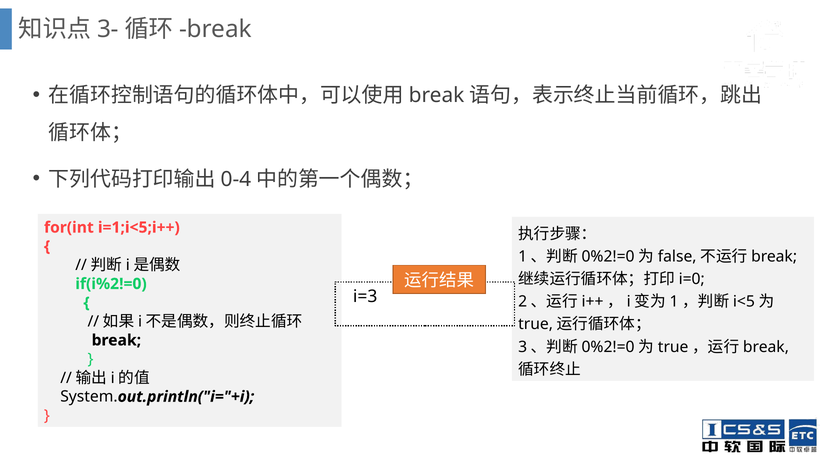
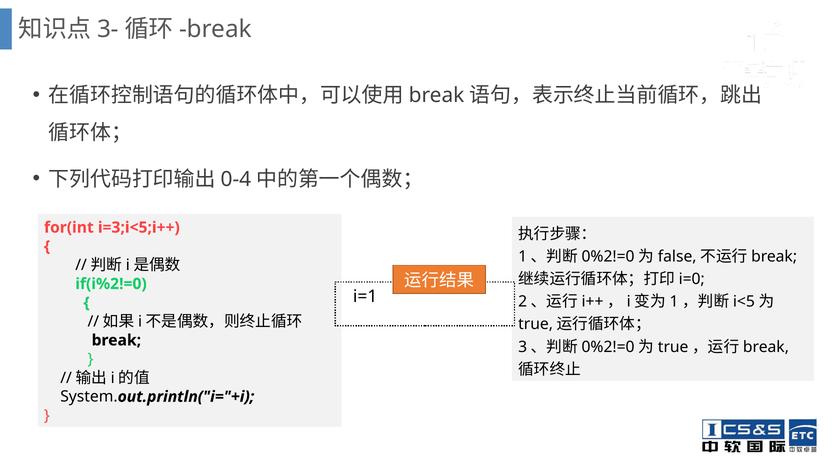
i=1;i<5;i++: i=1;i<5;i++ -> i=3;i<5;i++
i=3: i=3 -> i=1
